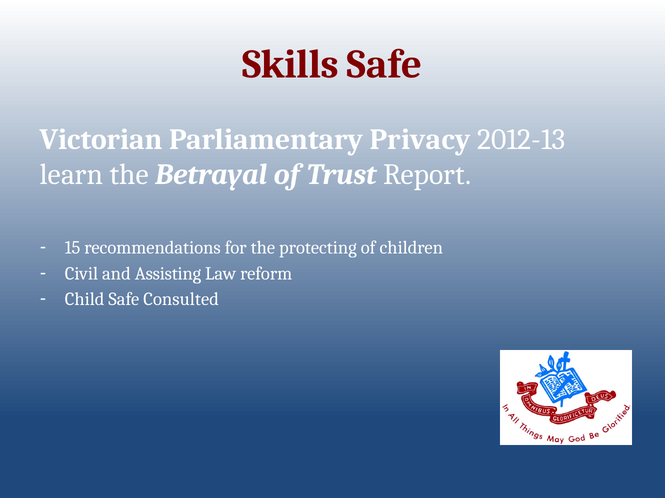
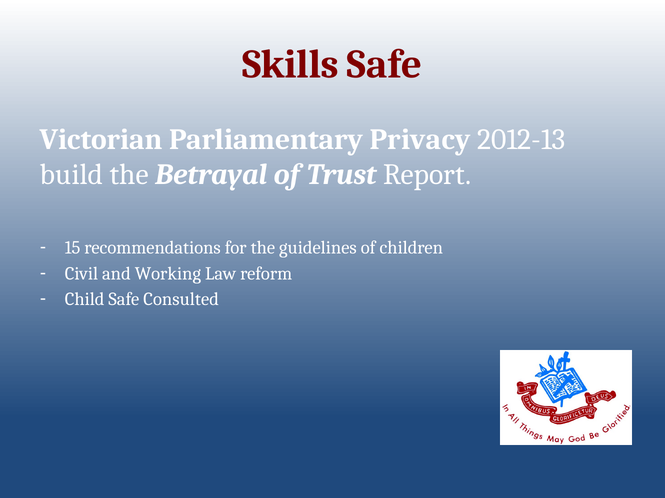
learn: learn -> build
protecting: protecting -> guidelines
Assisting: Assisting -> Working
